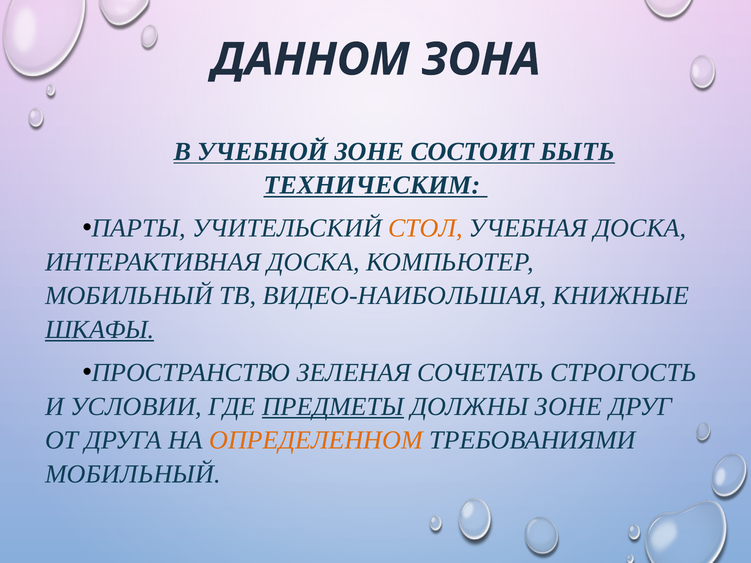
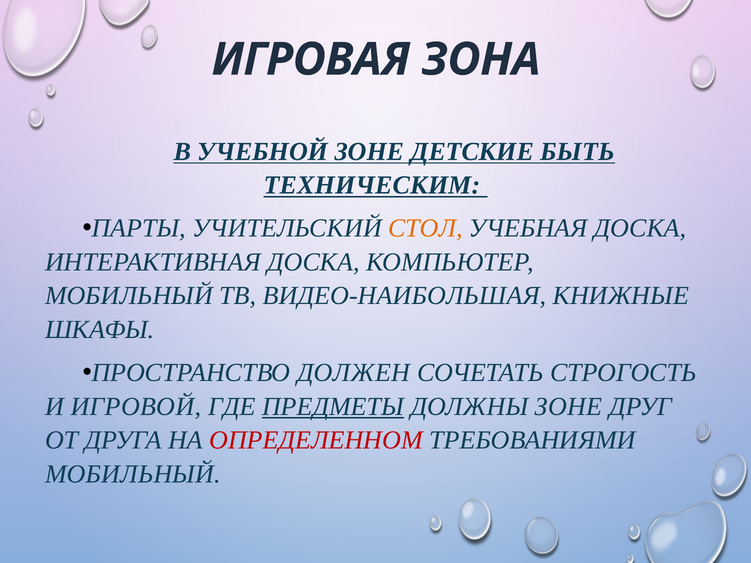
ДАННОМ: ДАННОМ -> ИГРОВАЯ
СОСТОИТ: СОСТОИТ -> ДЕТСКИЕ
ШКАФЫ underline: present -> none
ЗЕЛЕНАЯ: ЗЕЛЕНАЯ -> ДОЛЖЕН
УСЛОВИИ: УСЛОВИИ -> ИГРОВОЙ
ОПРЕДЕЛЕННОМ colour: orange -> red
